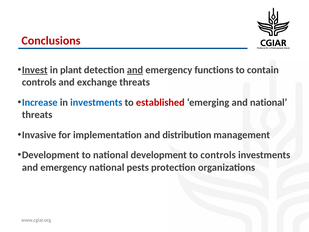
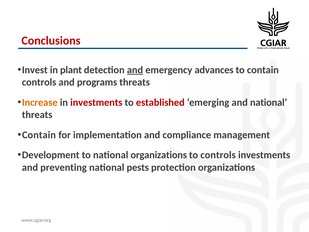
Invest underline: present -> none
functions: functions -> advances
exchange: exchange -> programs
Increase colour: blue -> orange
investments at (96, 102) colour: blue -> red
Invasive at (39, 135): Invasive -> Contain
distribution: distribution -> compliance
national development: development -> organizations
emergency at (64, 167): emergency -> preventing
